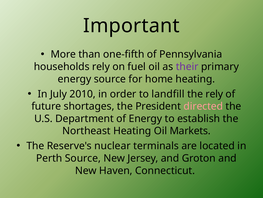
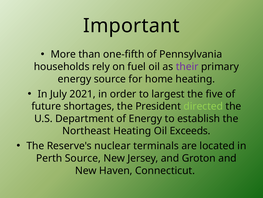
2010: 2010 -> 2021
landfill: landfill -> largest
the rely: rely -> five
directed colour: pink -> light green
Markets: Markets -> Exceeds
